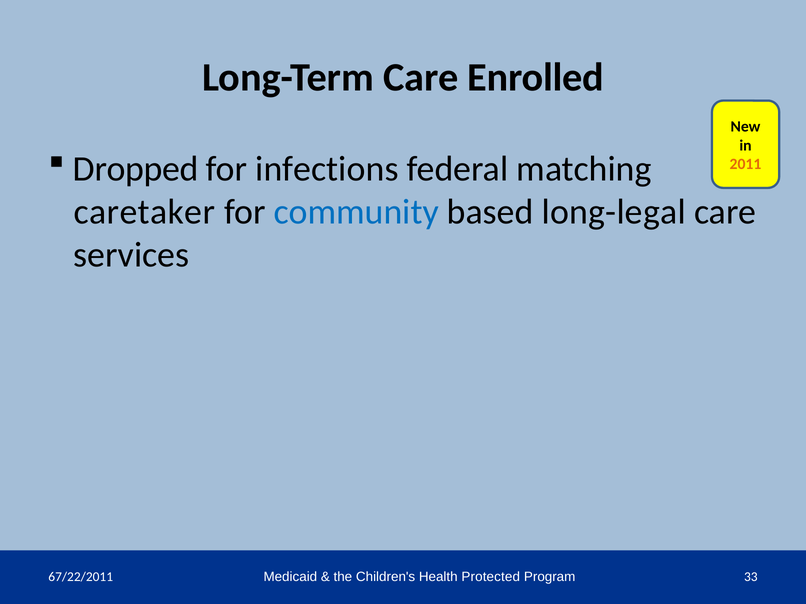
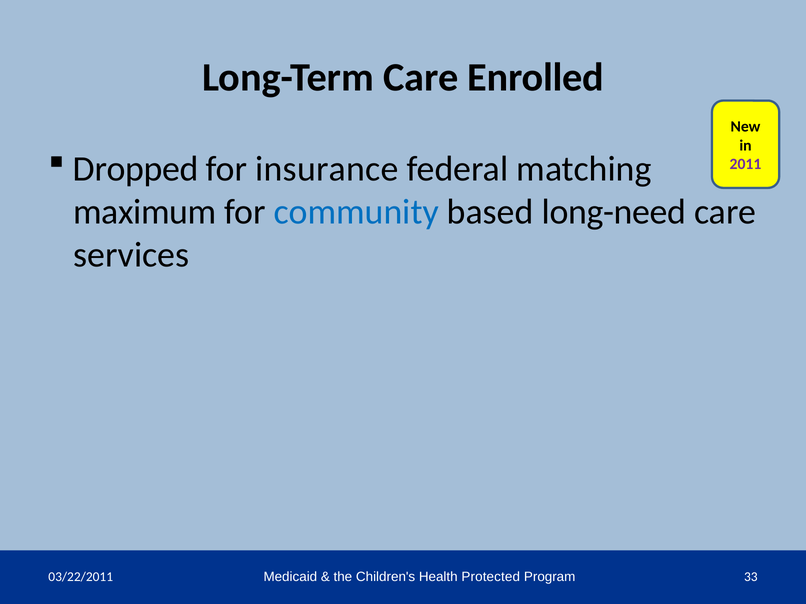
infections: infections -> insurance
2011 colour: orange -> purple
caretaker: caretaker -> maximum
long-legal: long-legal -> long-need
67/22/2011: 67/22/2011 -> 03/22/2011
